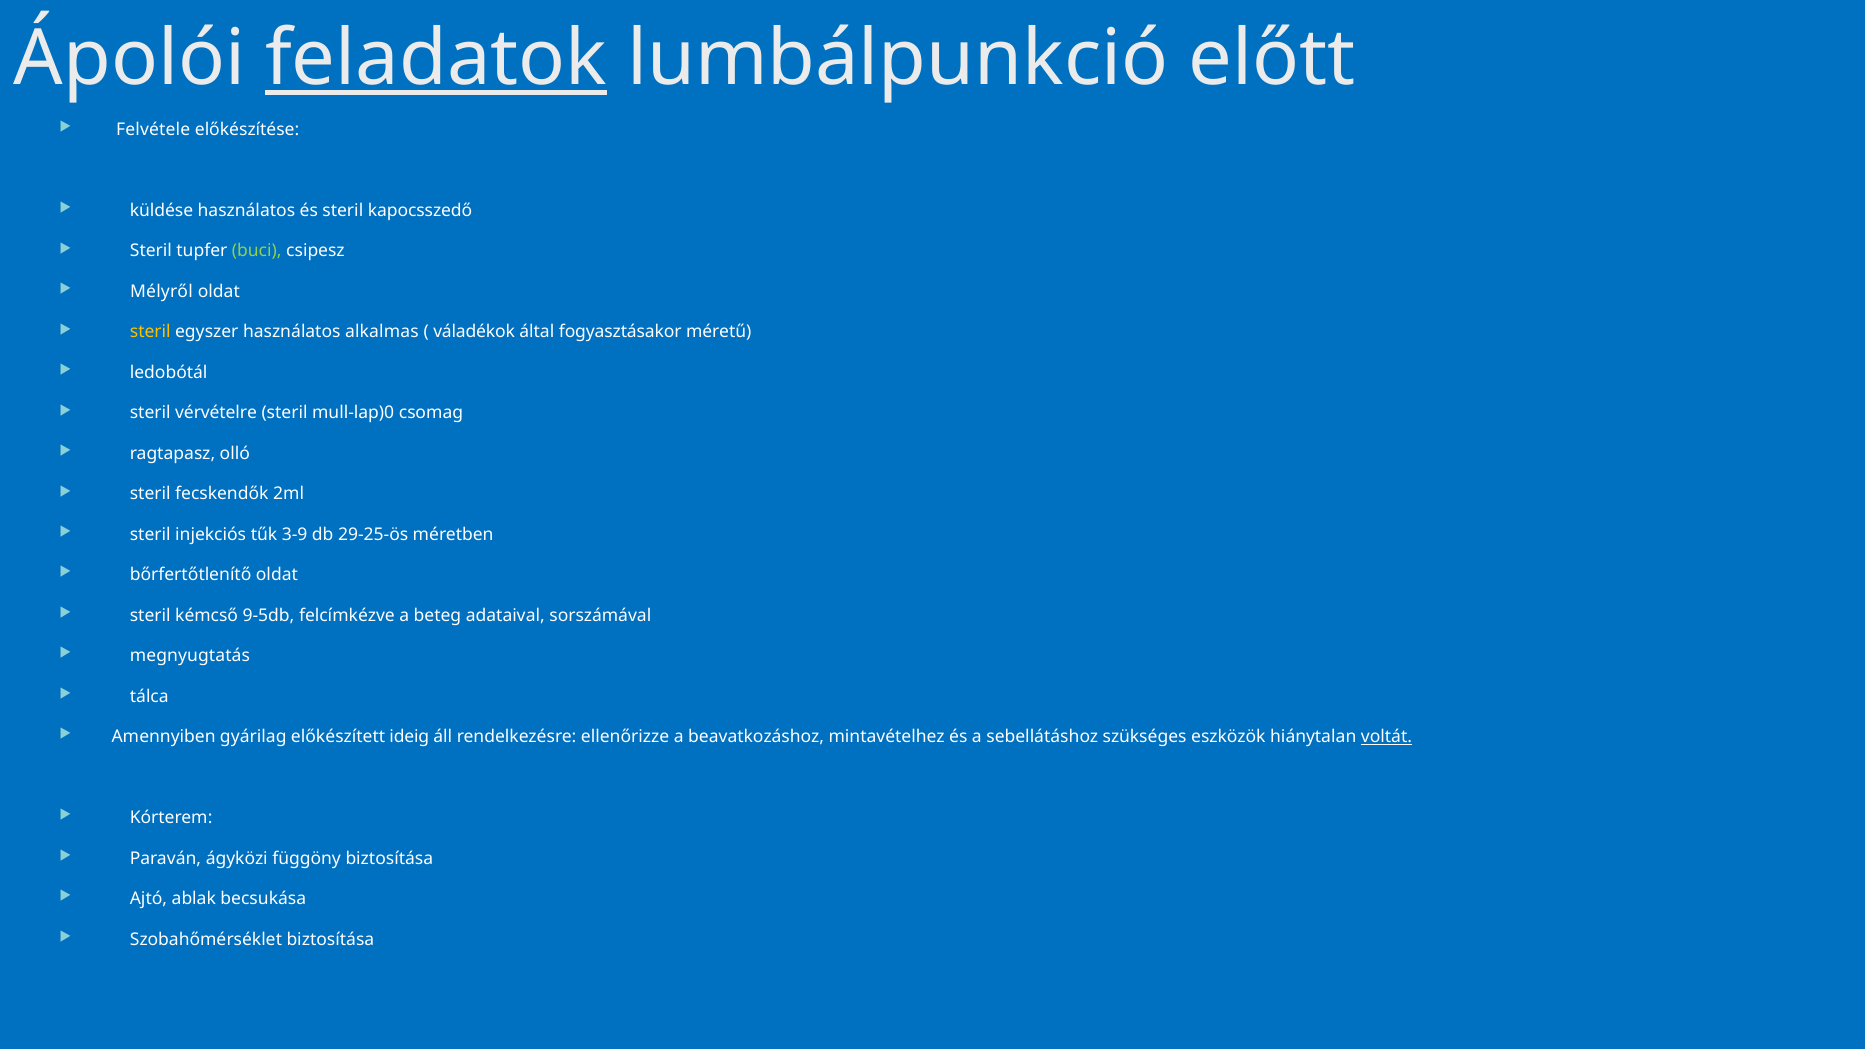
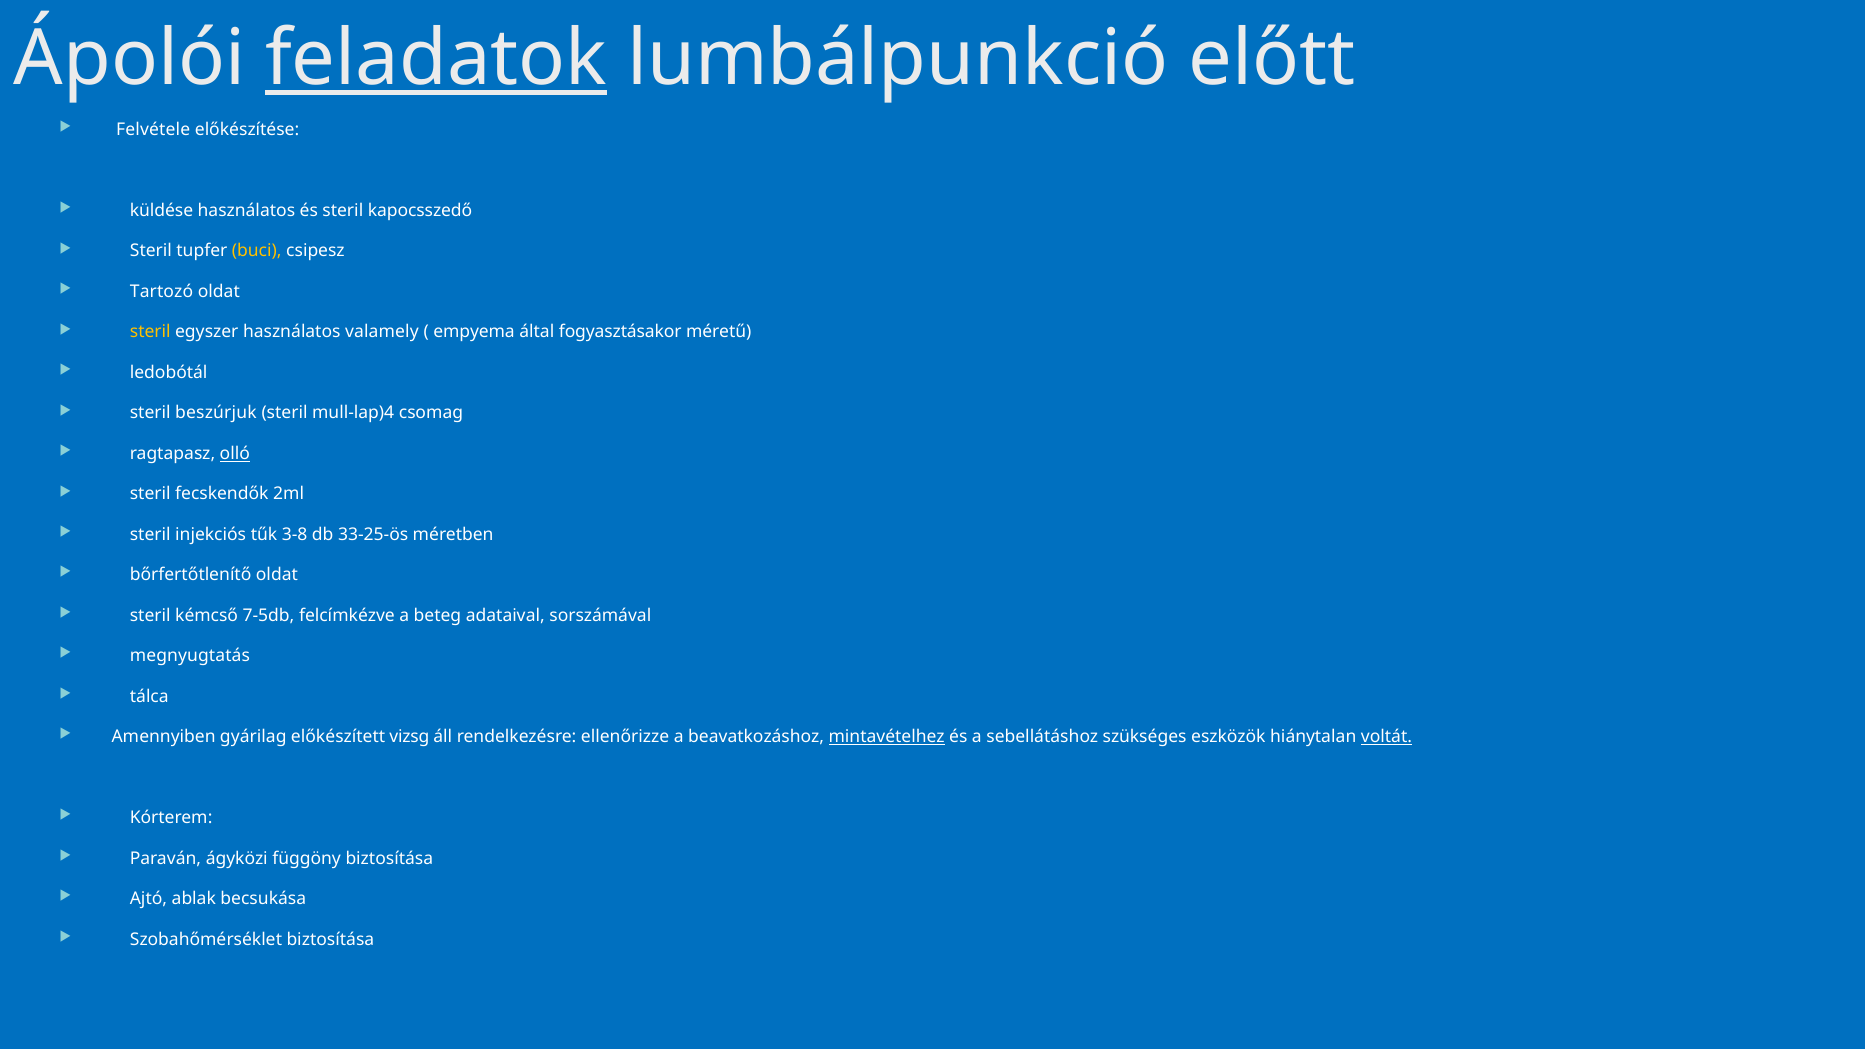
buci colour: light green -> yellow
Mélyről: Mélyről -> Tartozó
alkalmas: alkalmas -> valamely
váladékok: váladékok -> empyema
vérvételre: vérvételre -> beszúrjuk
mull-lap)0: mull-lap)0 -> mull-lap)4
olló underline: none -> present
3-9: 3-9 -> 3-8
29-25-ös: 29-25-ös -> 33-25-ös
9-5db: 9-5db -> 7-5db
ideig: ideig -> vizsg
mintavételhez underline: none -> present
